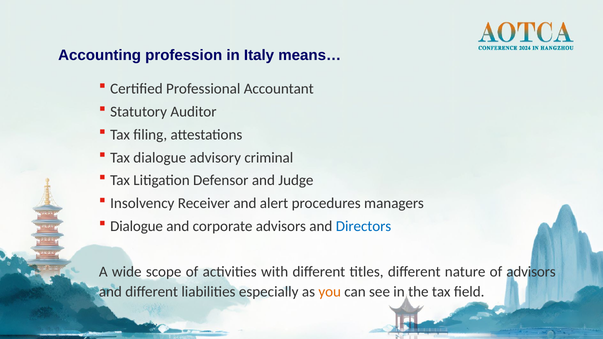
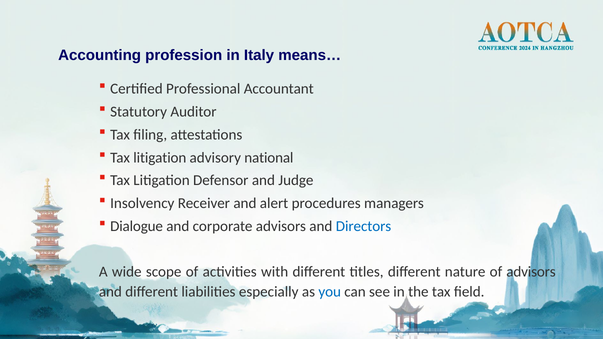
dialogue at (160, 158): dialogue -> litigation
criminal: criminal -> national
you colour: orange -> blue
